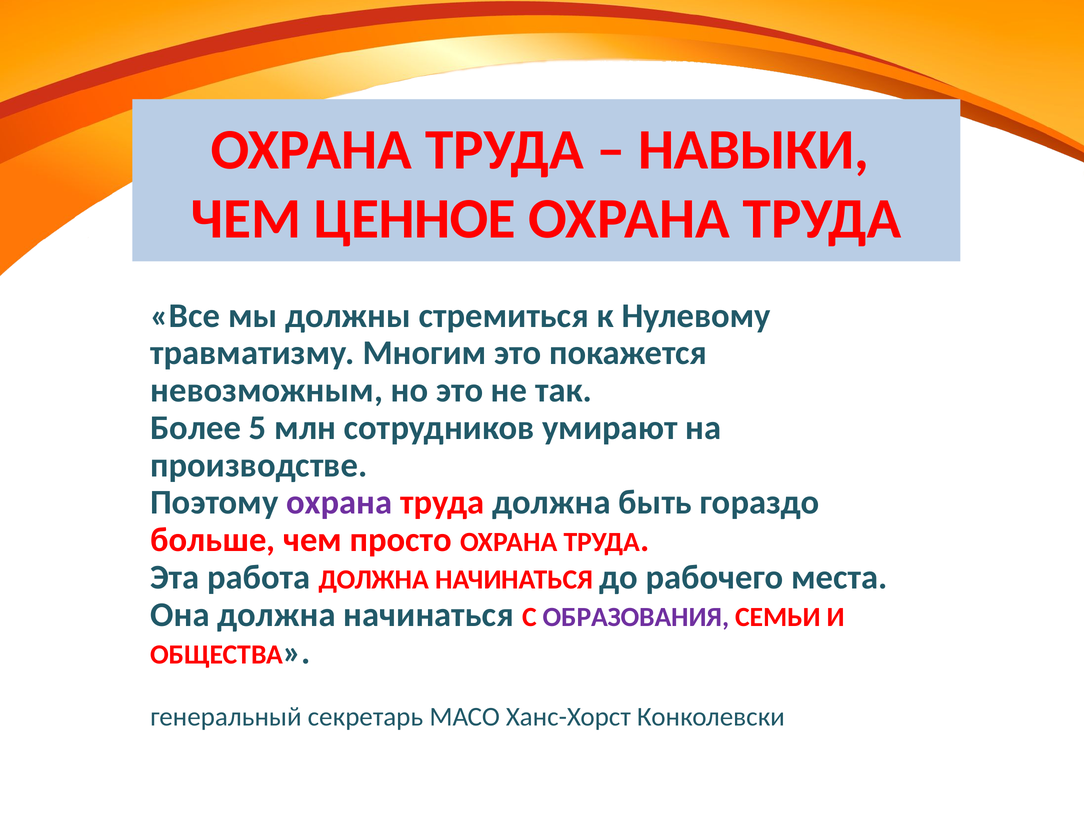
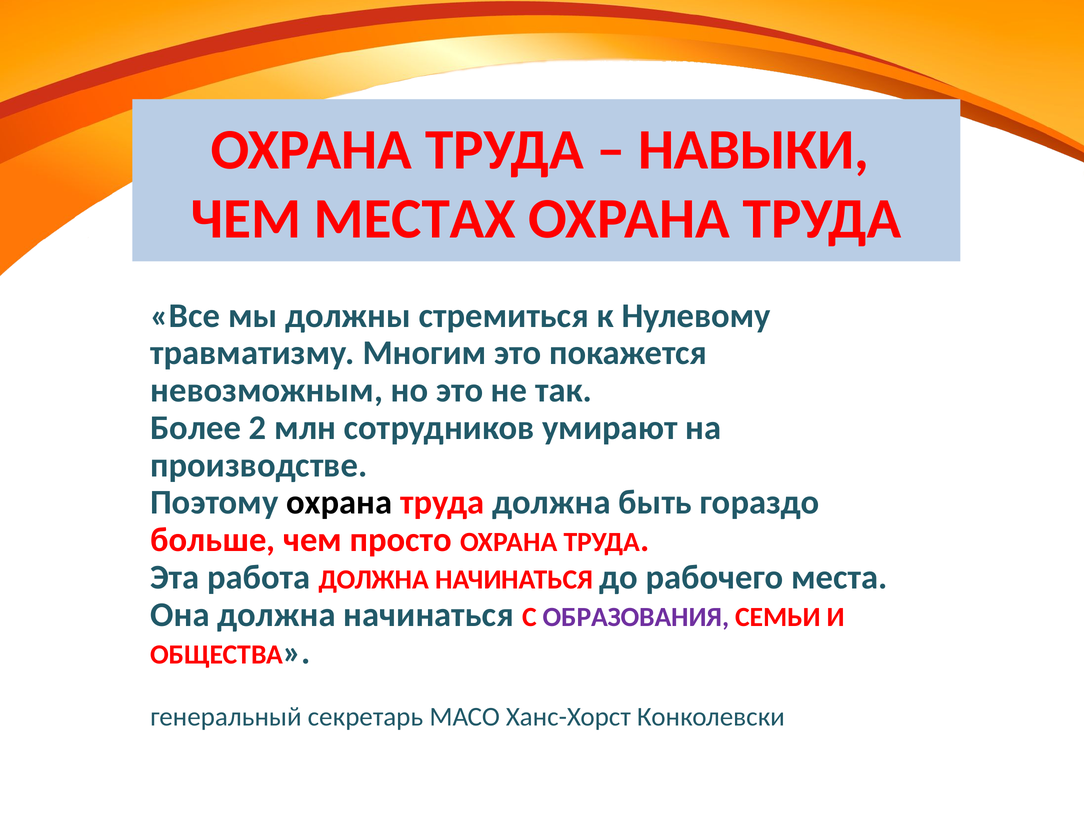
ЦЕННОЕ: ЦЕННОЕ -> МЕСТАХ
5: 5 -> 2
охрана at (339, 503) colour: purple -> black
